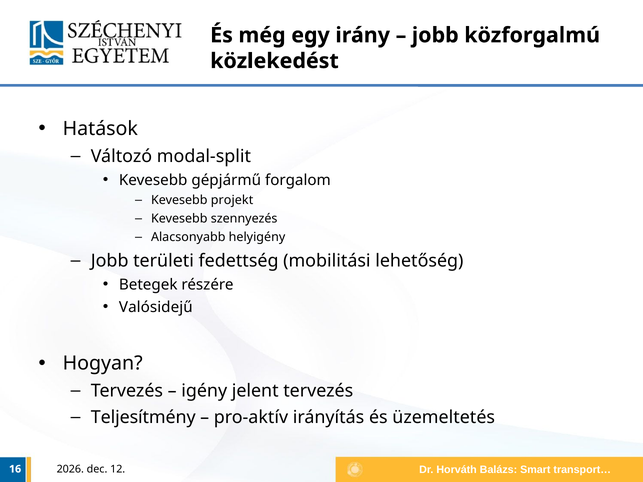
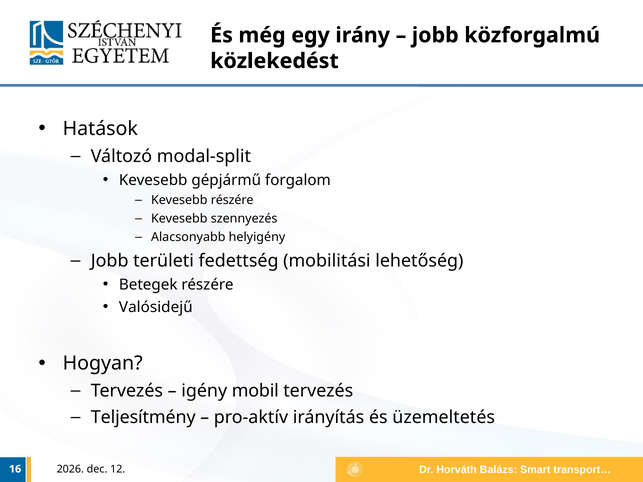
Kevesebb projekt: projekt -> részére
jelent: jelent -> mobil
